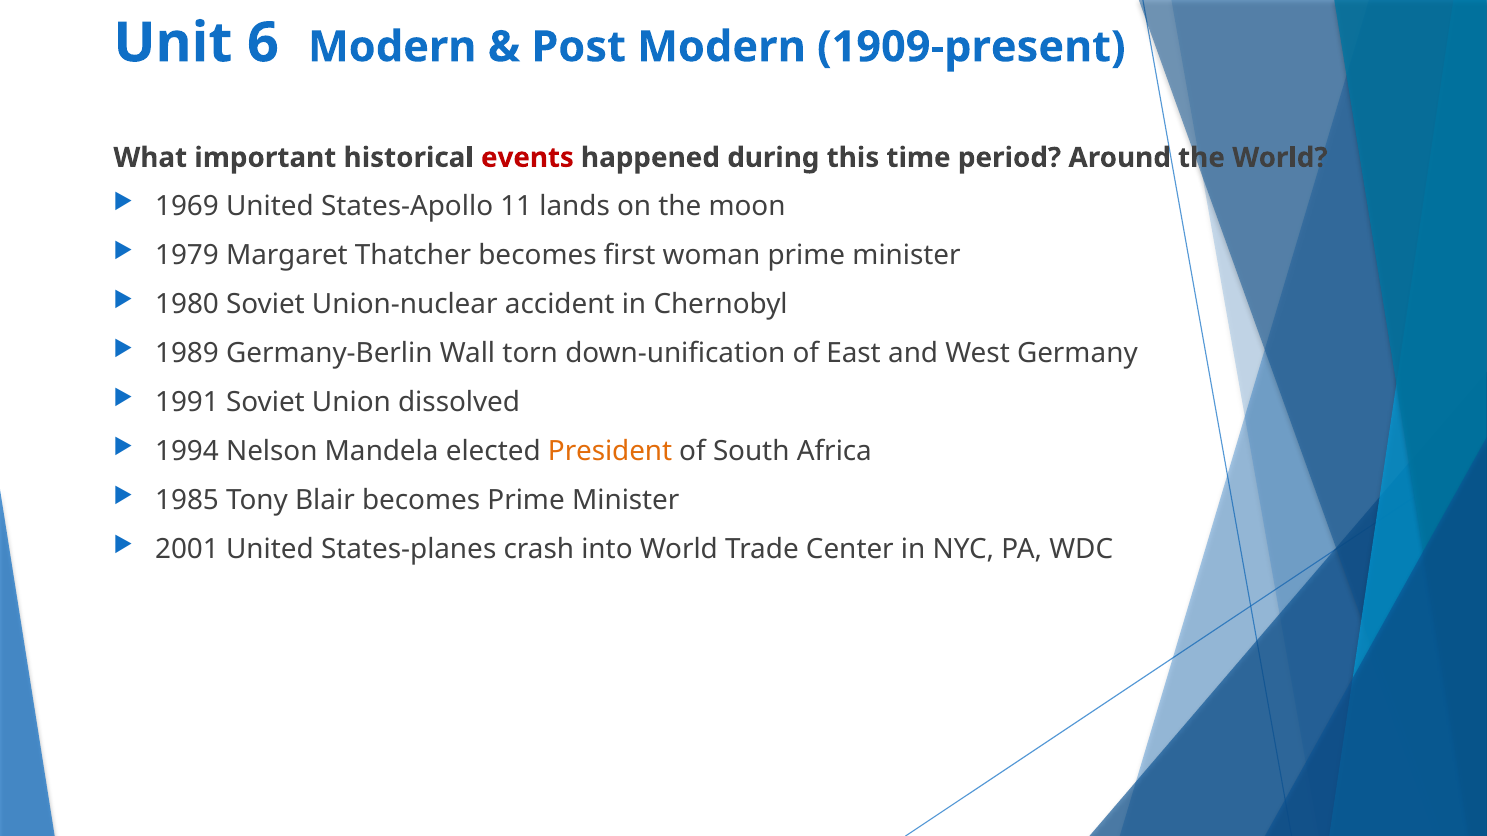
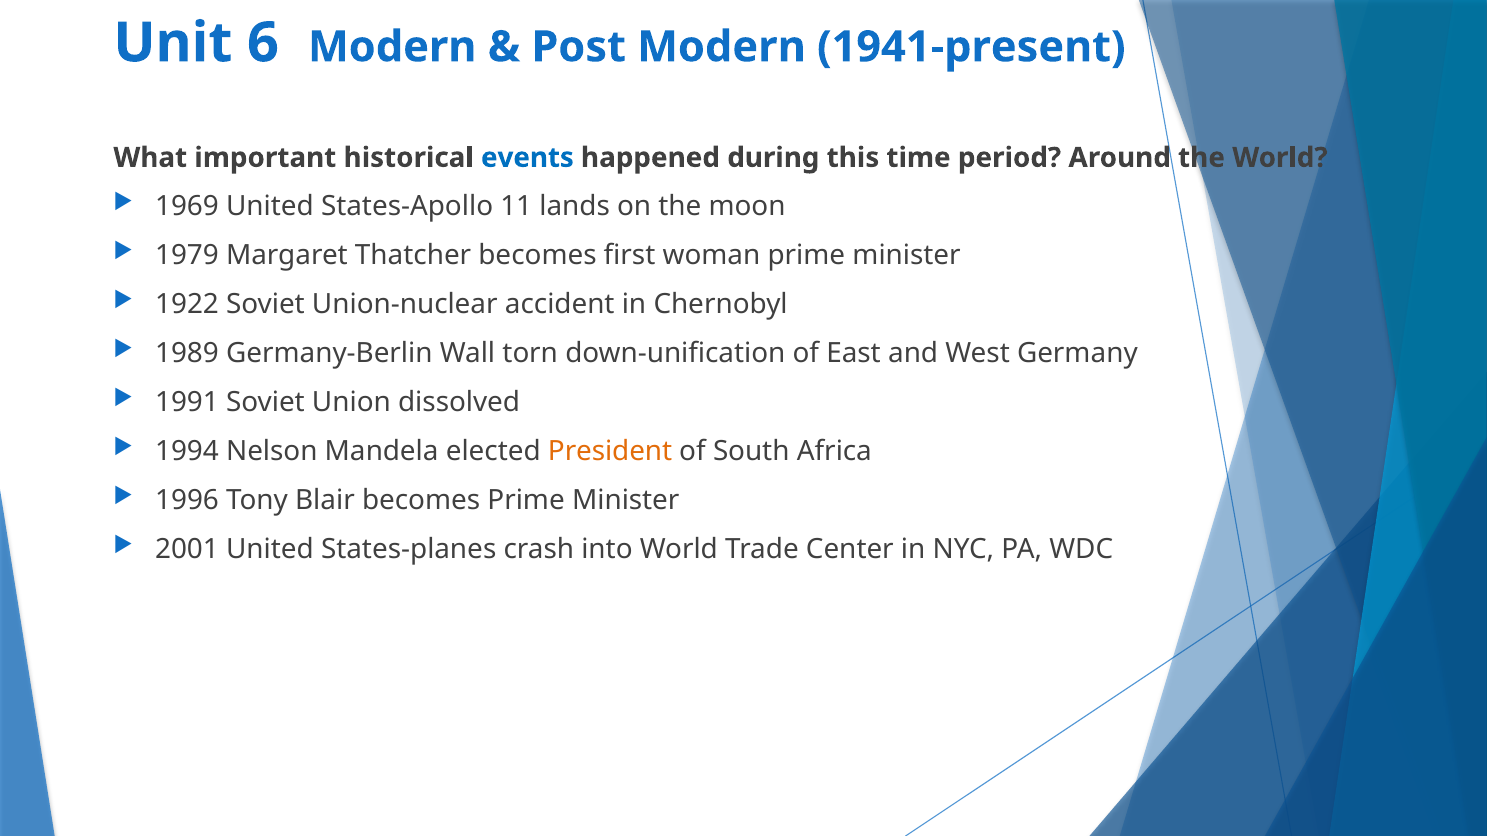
1909-present: 1909-present -> 1941-present
events colour: red -> blue
1980: 1980 -> 1922
1985: 1985 -> 1996
